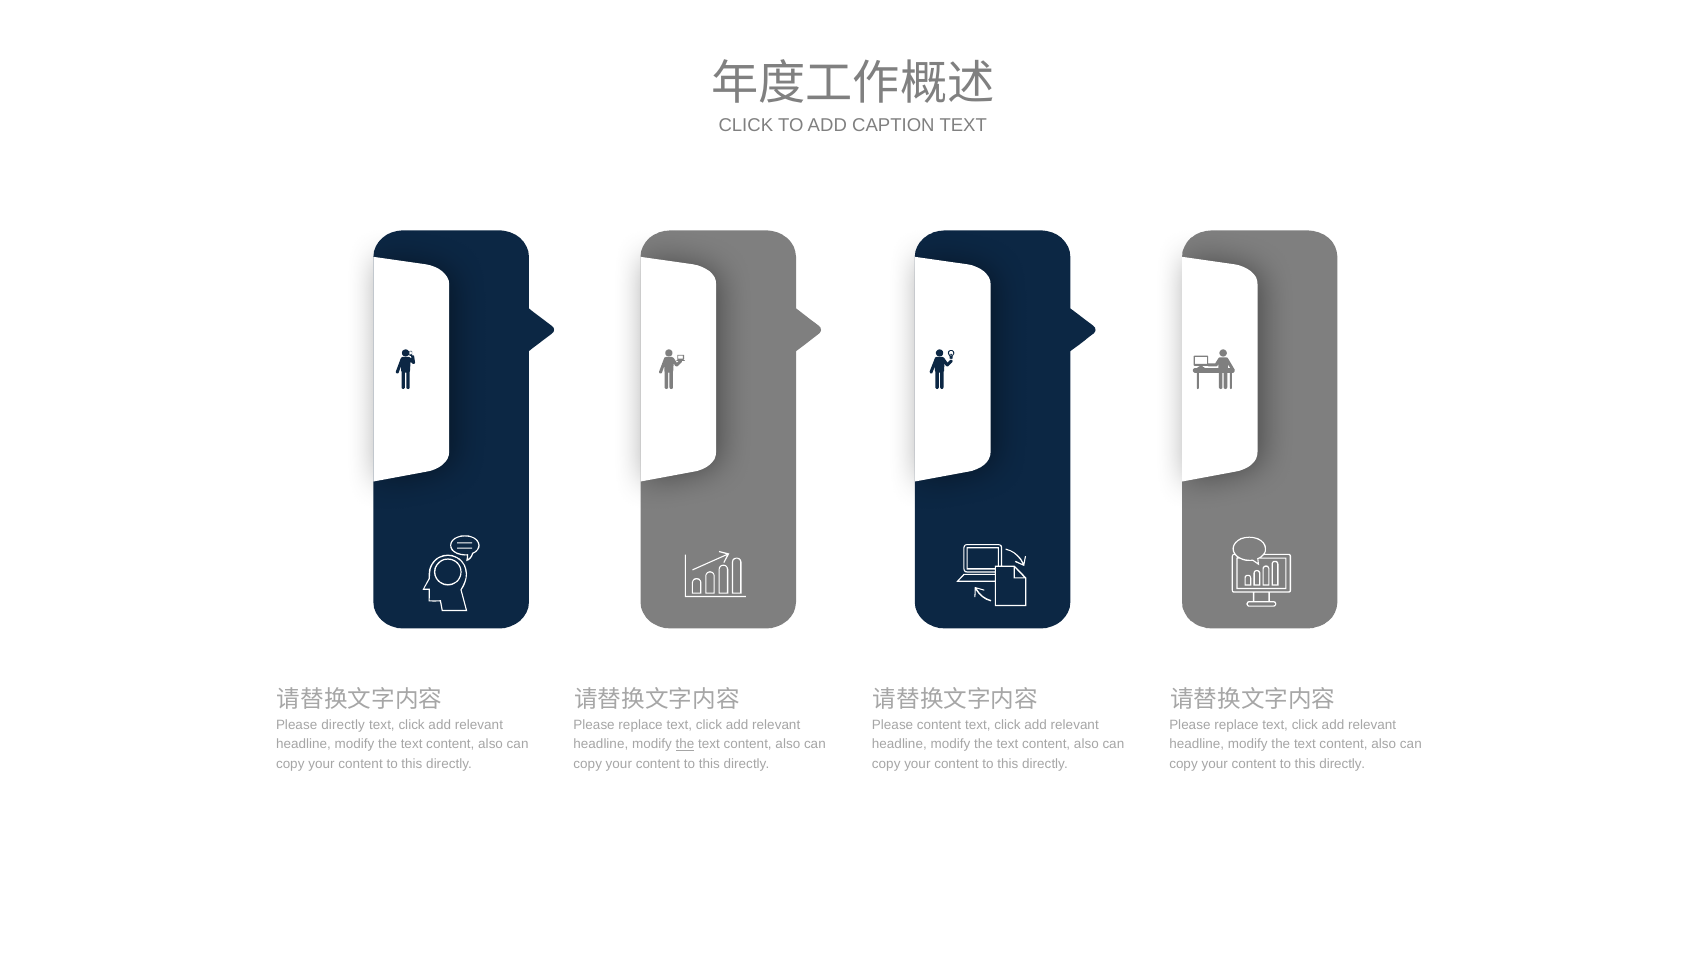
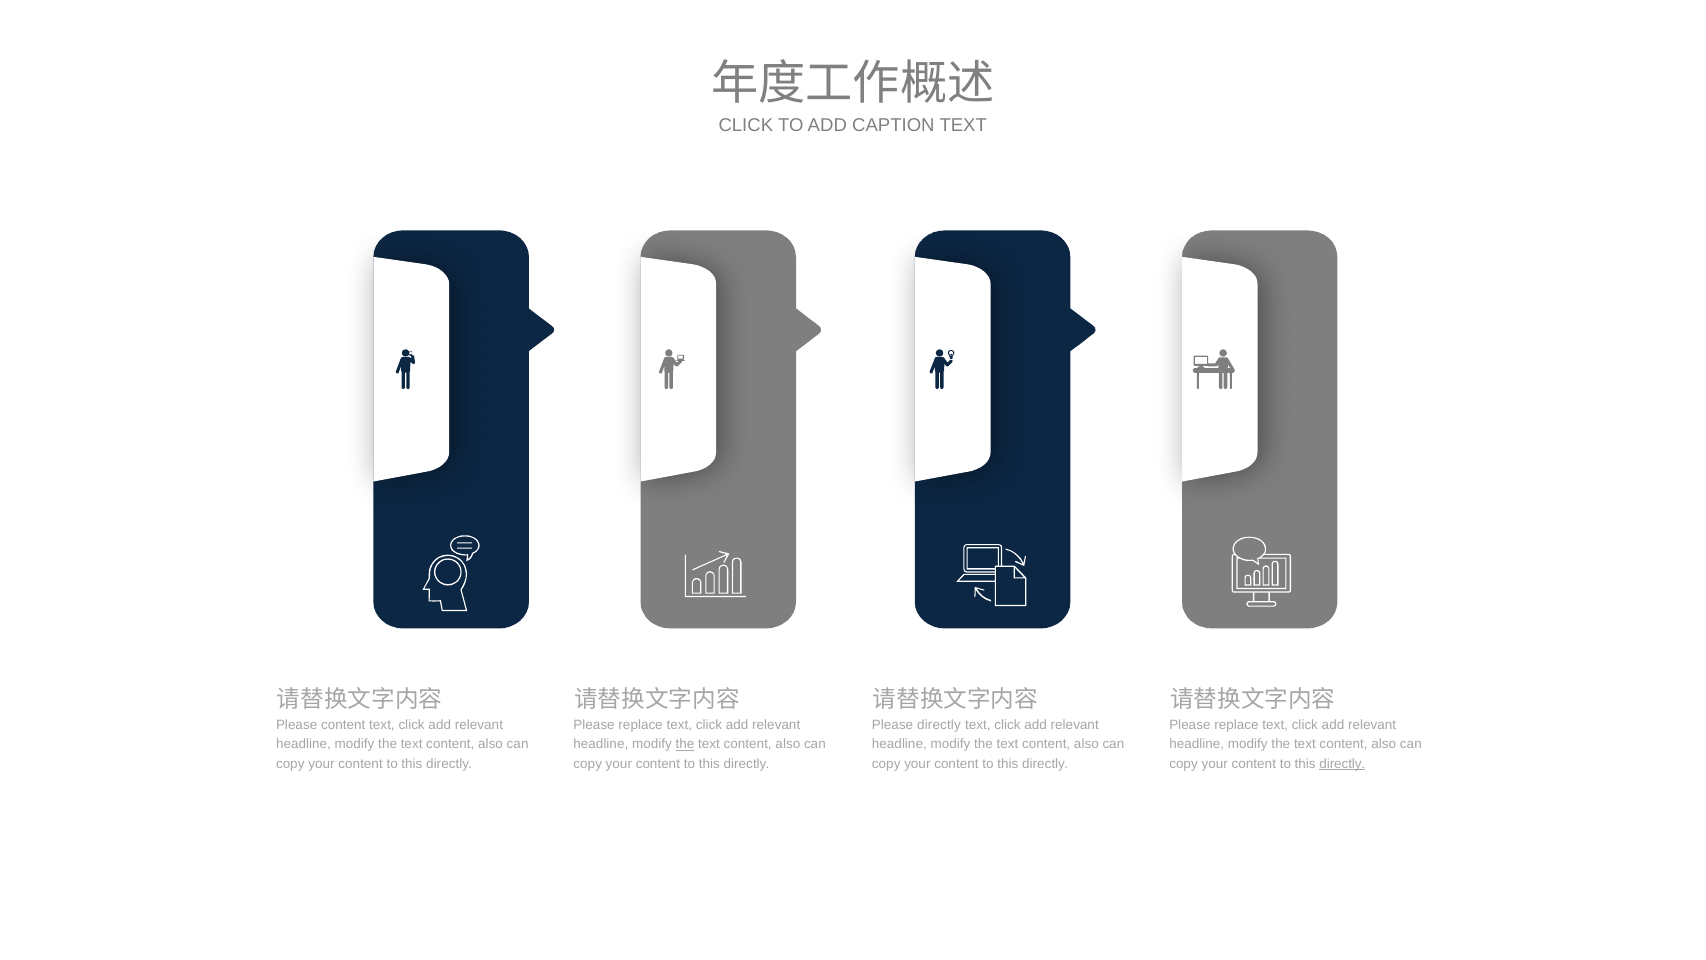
Please directly: directly -> content
Please content: content -> directly
directly at (1342, 763) underline: none -> present
